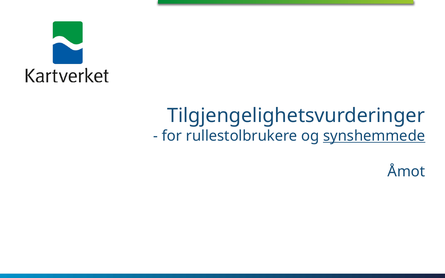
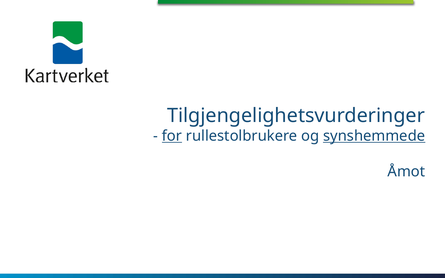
for underline: none -> present
